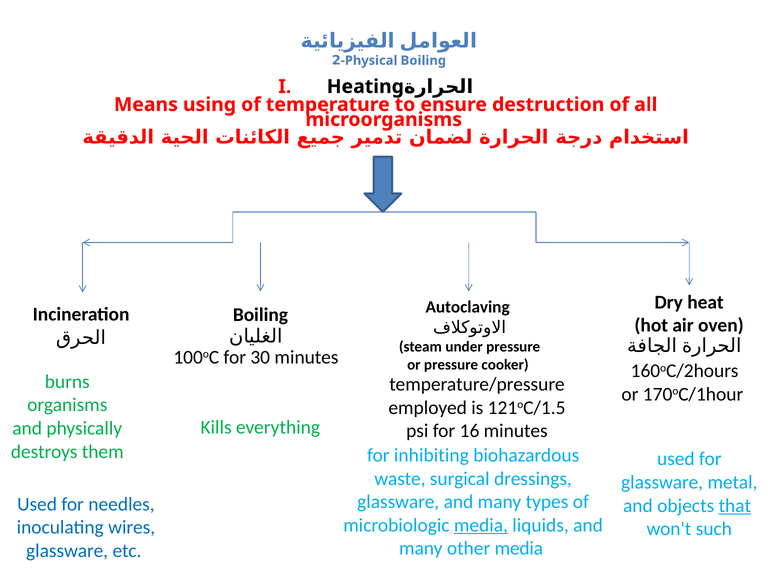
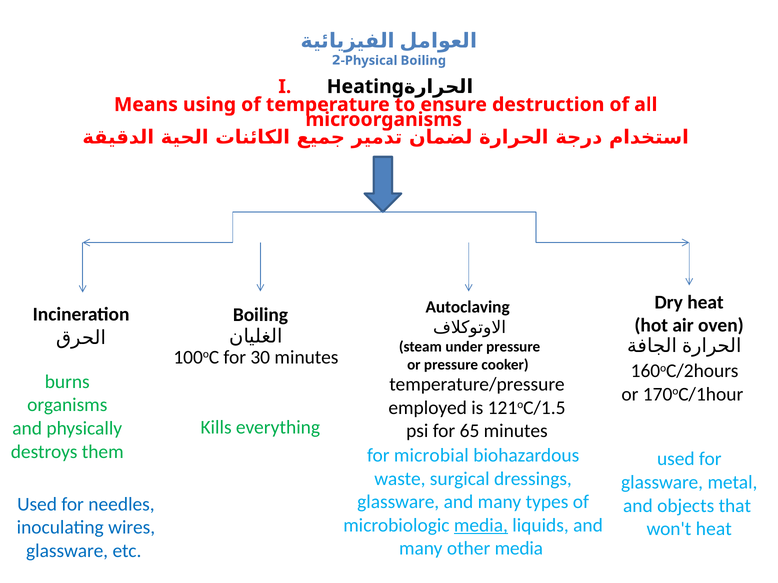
16: 16 -> 65
inhibiting: inhibiting -> microbial
that underline: present -> none
won't such: such -> heat
